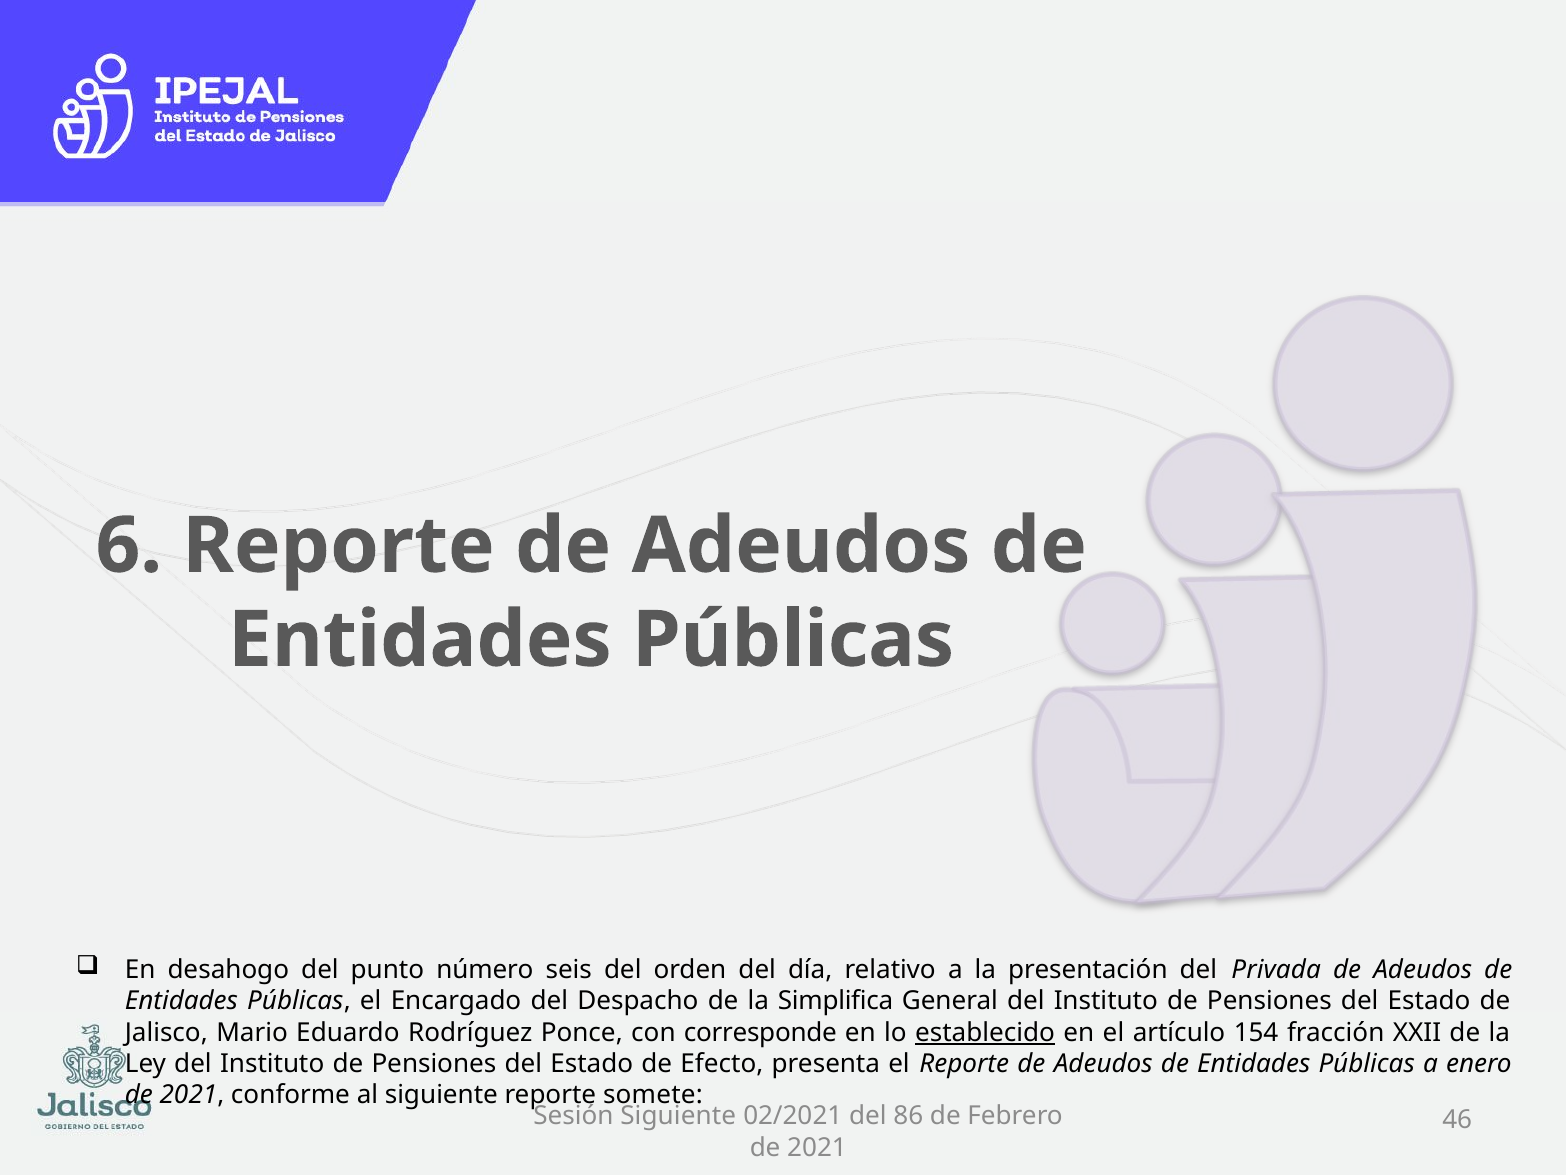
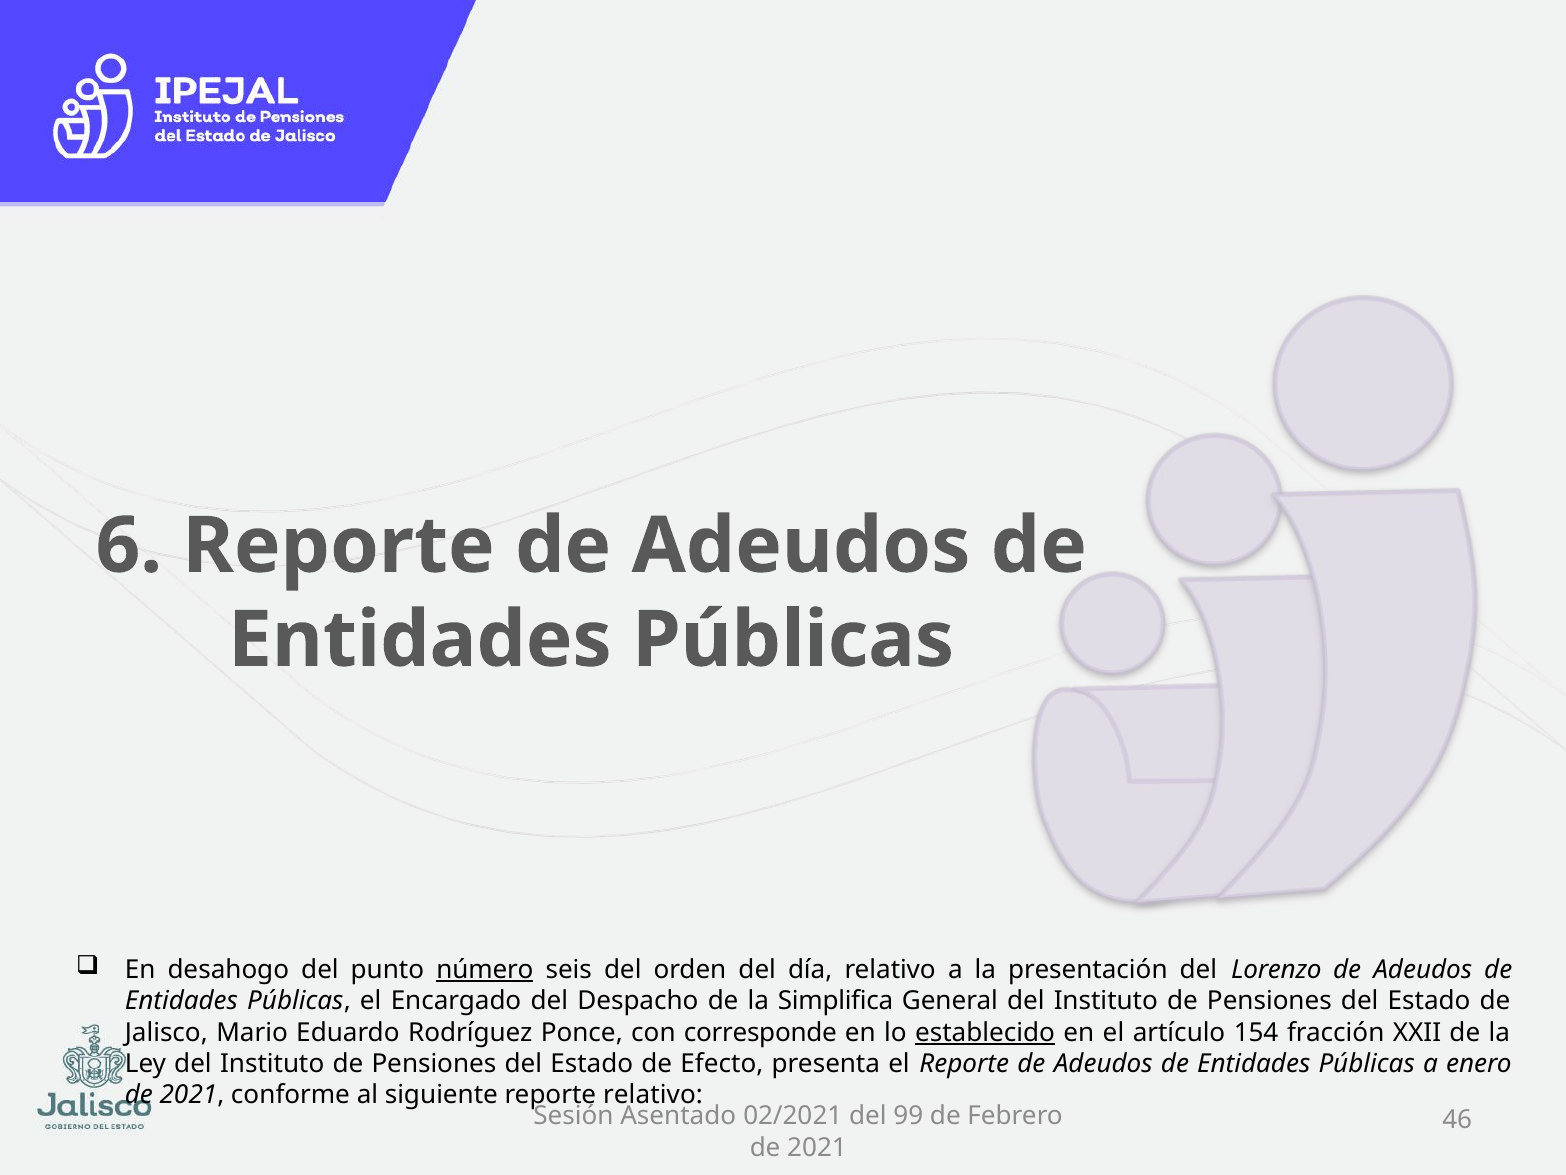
número underline: none -> present
Privada: Privada -> Lorenzo
reporte somete: somete -> relativo
Sesión Siguiente: Siguiente -> Asentado
86: 86 -> 99
